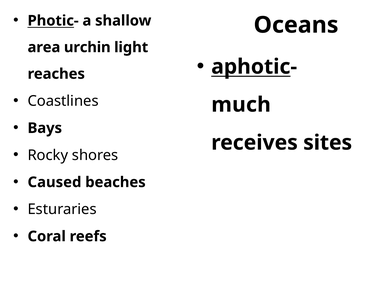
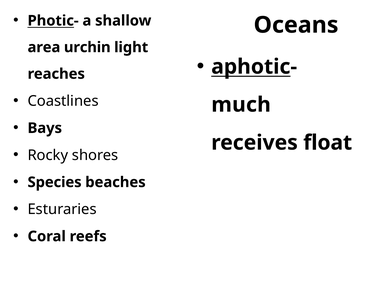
sites: sites -> float
Caused: Caused -> Species
